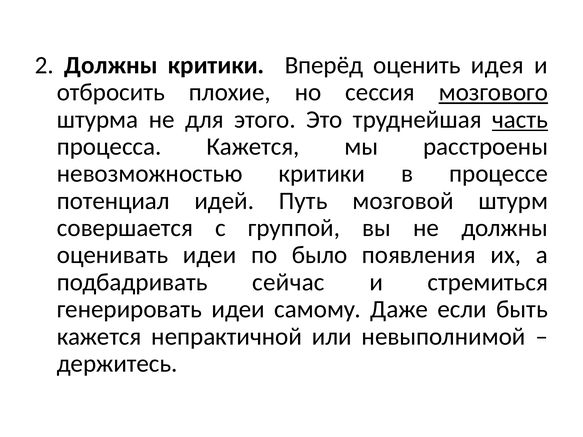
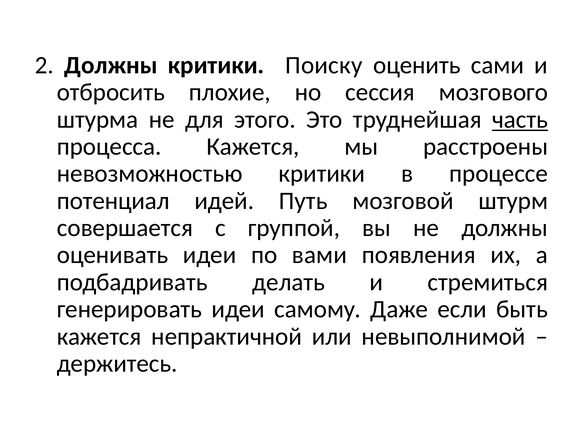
Вперёд: Вперёд -> Поиску
идея: идея -> сами
мозгового underline: present -> none
было: было -> вами
сейчас: сейчас -> делать
